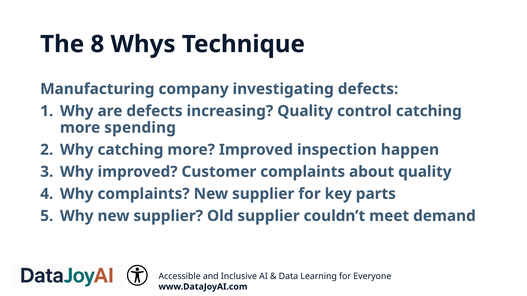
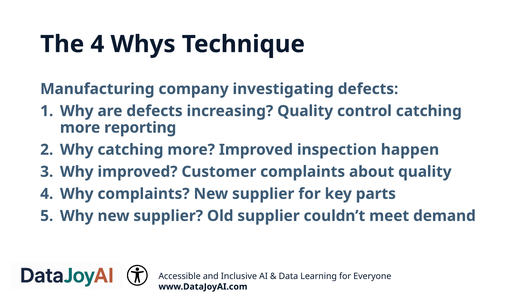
The 8: 8 -> 4
spending: spending -> reporting
